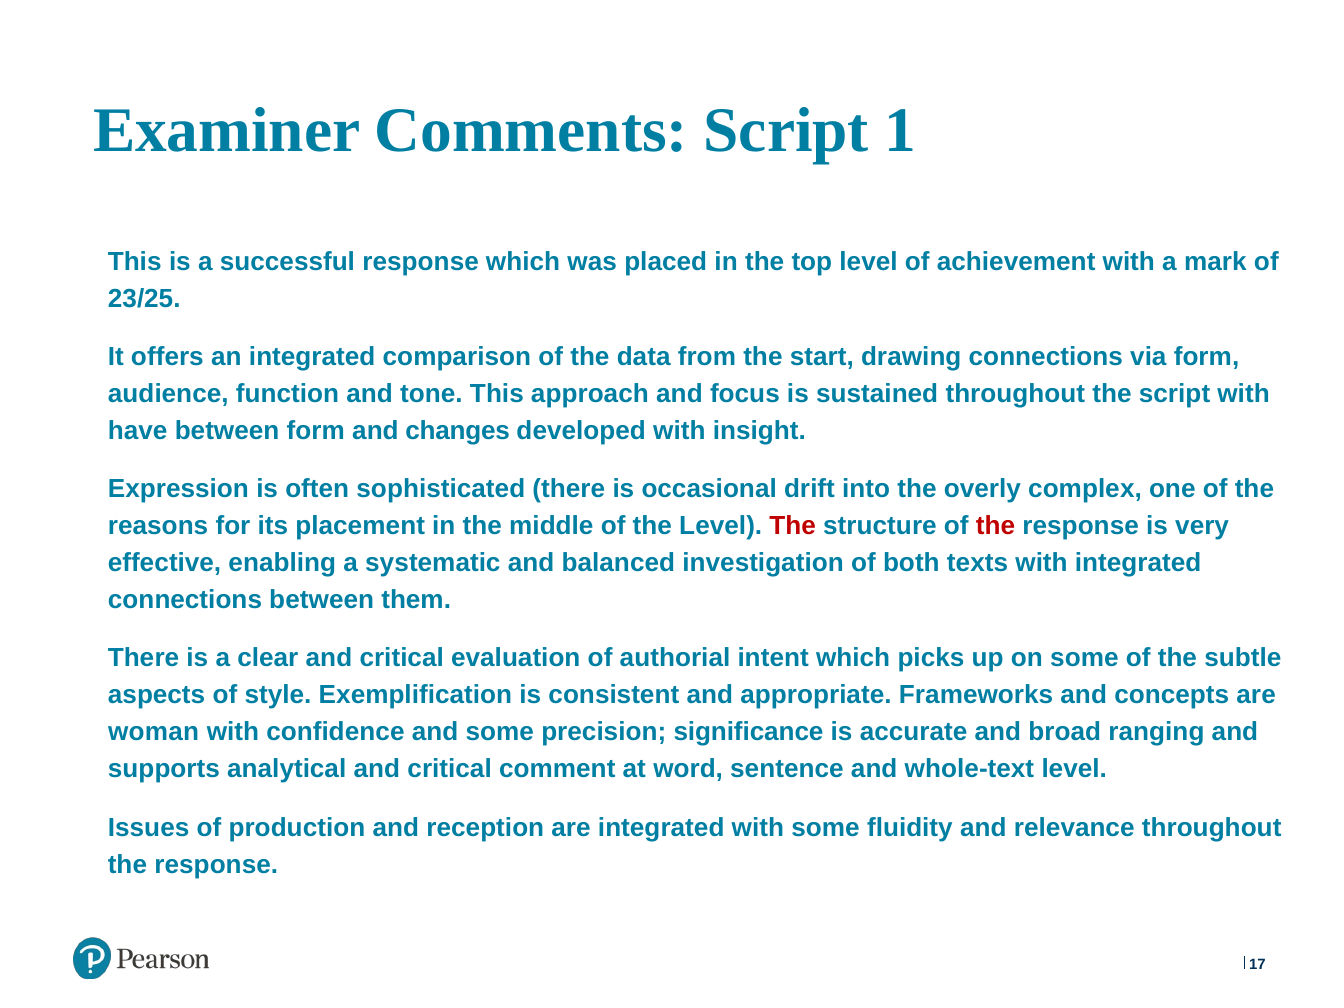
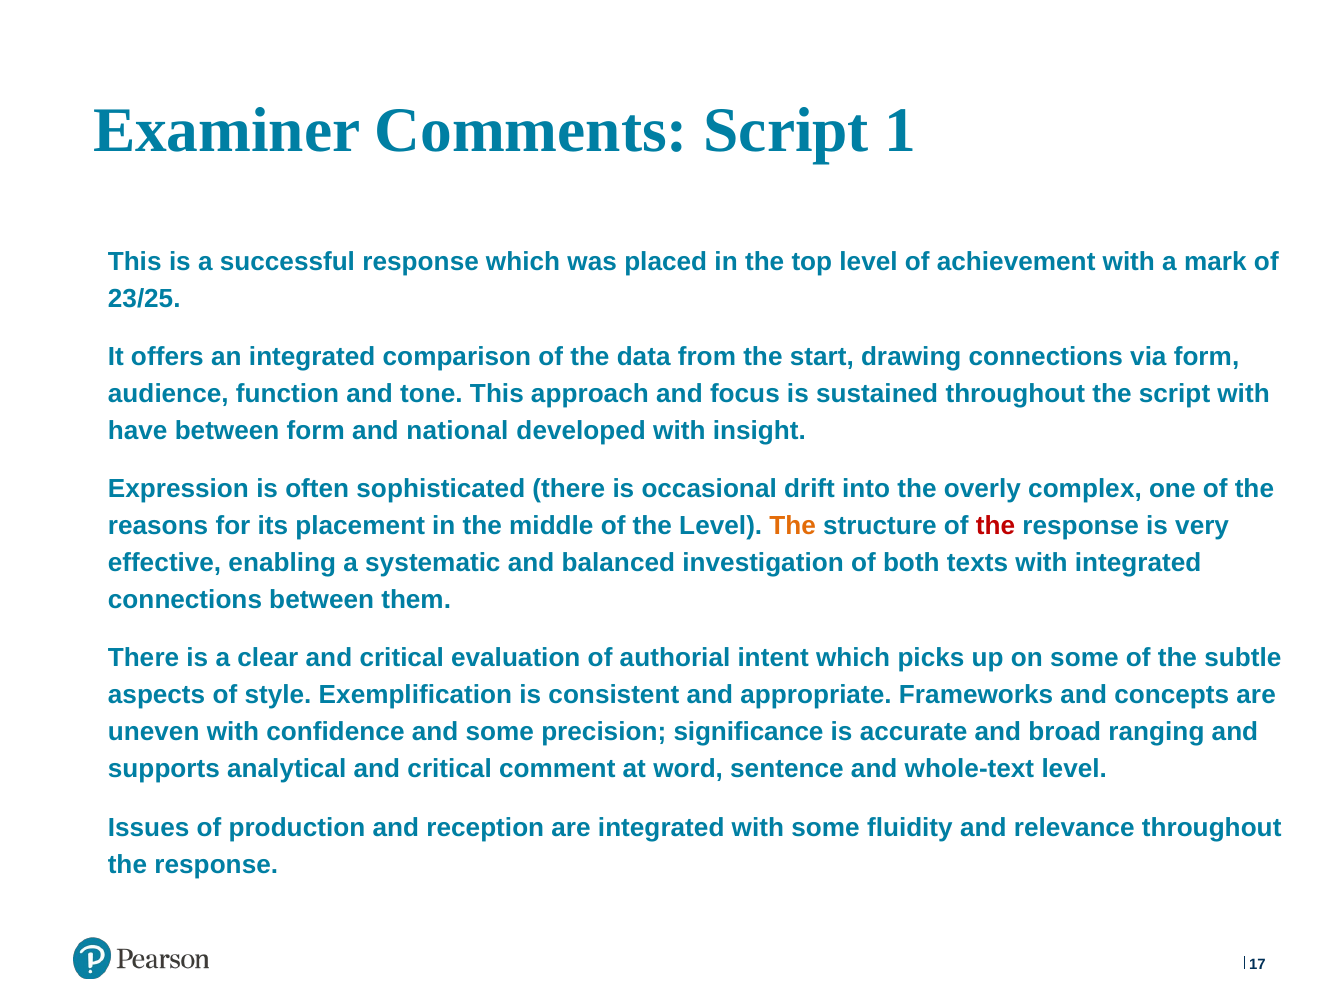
changes: changes -> national
The at (793, 526) colour: red -> orange
woman: woman -> uneven
